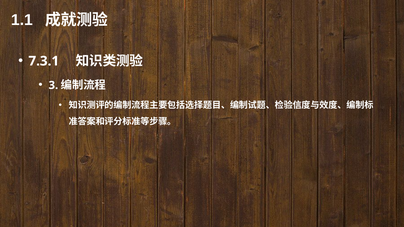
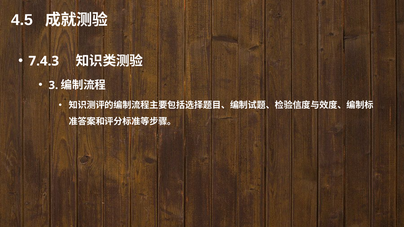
1.1: 1.1 -> 4.5
7.3.1: 7.3.1 -> 7.4.3
